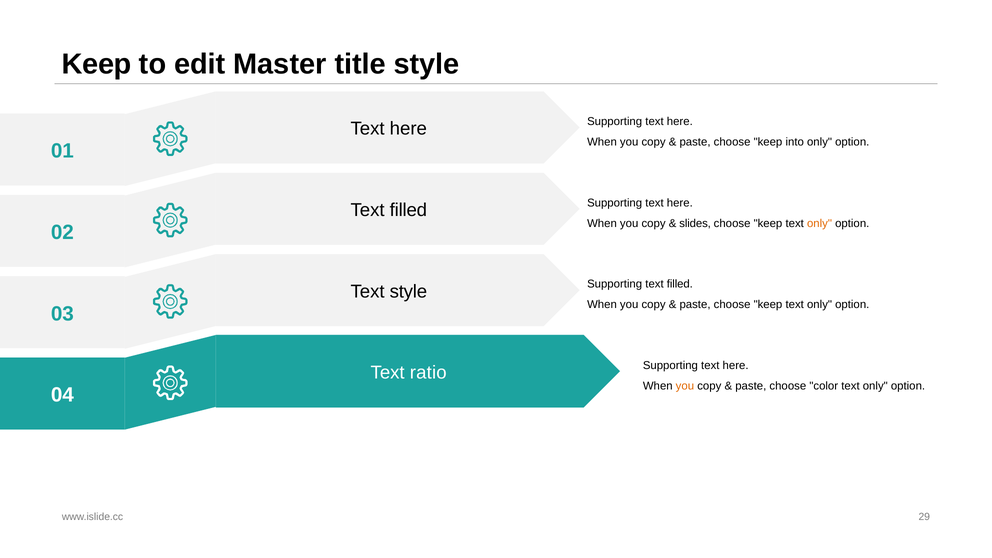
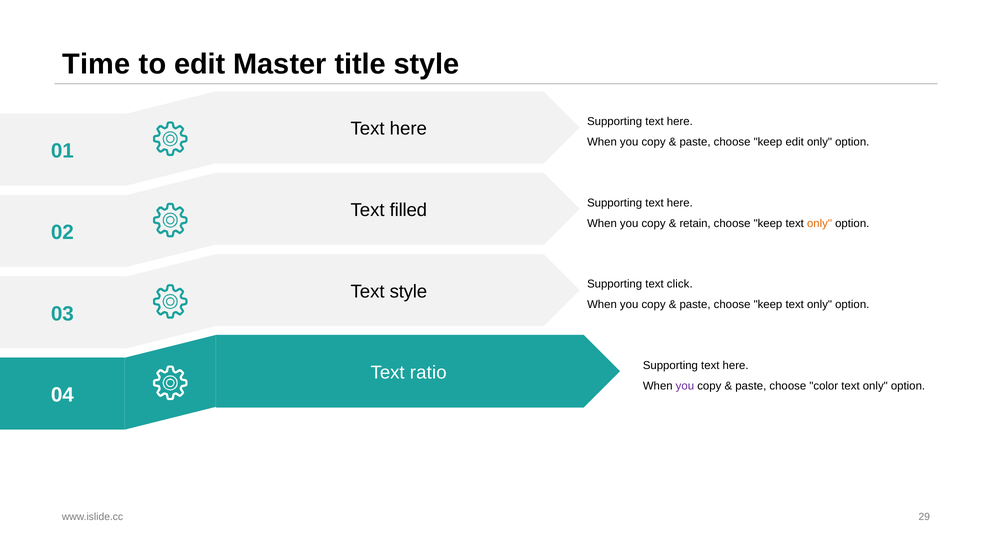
Keep at (97, 64): Keep -> Time
keep into: into -> edit
slides: slides -> retain
Supporting text filled: filled -> click
you at (685, 386) colour: orange -> purple
